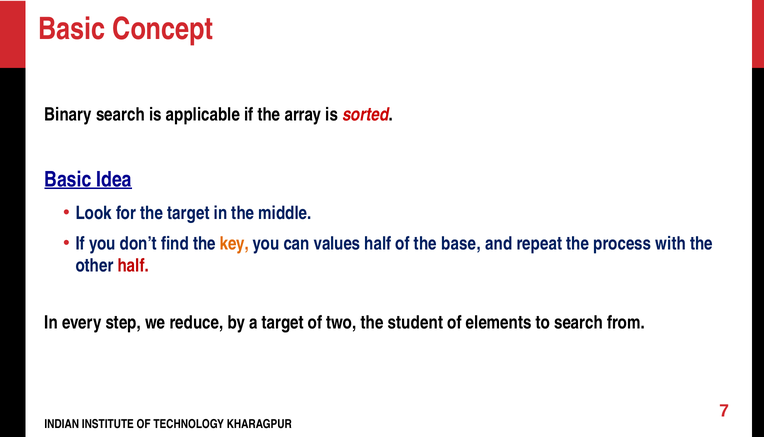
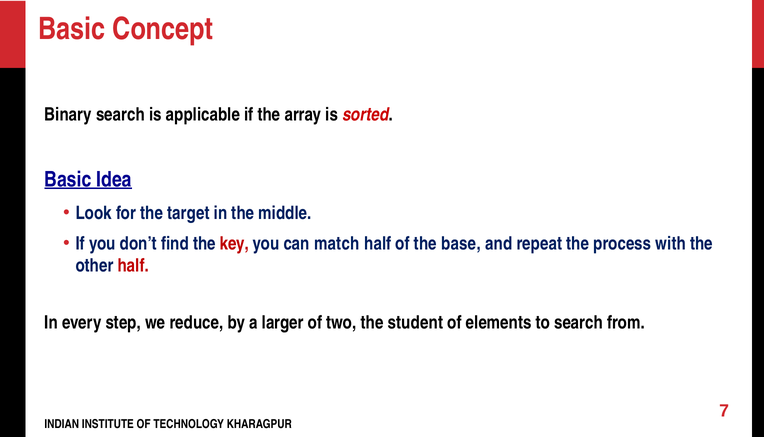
key colour: orange -> red
values: values -> match
a target: target -> larger
